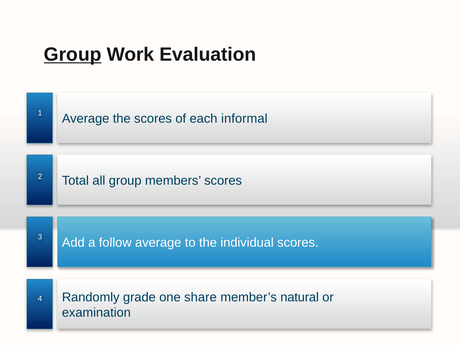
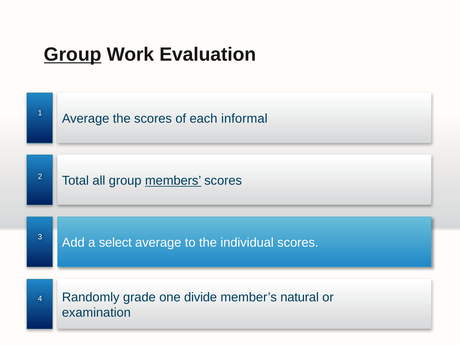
members underline: none -> present
follow: follow -> select
share: share -> divide
